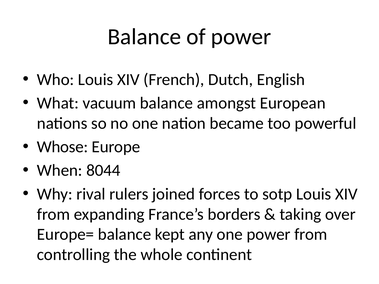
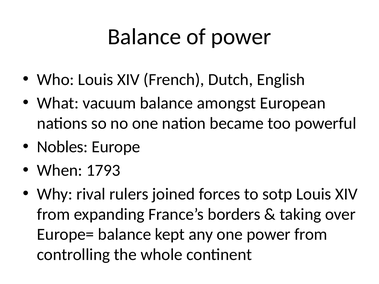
Whose: Whose -> Nobles
8044: 8044 -> 1793
